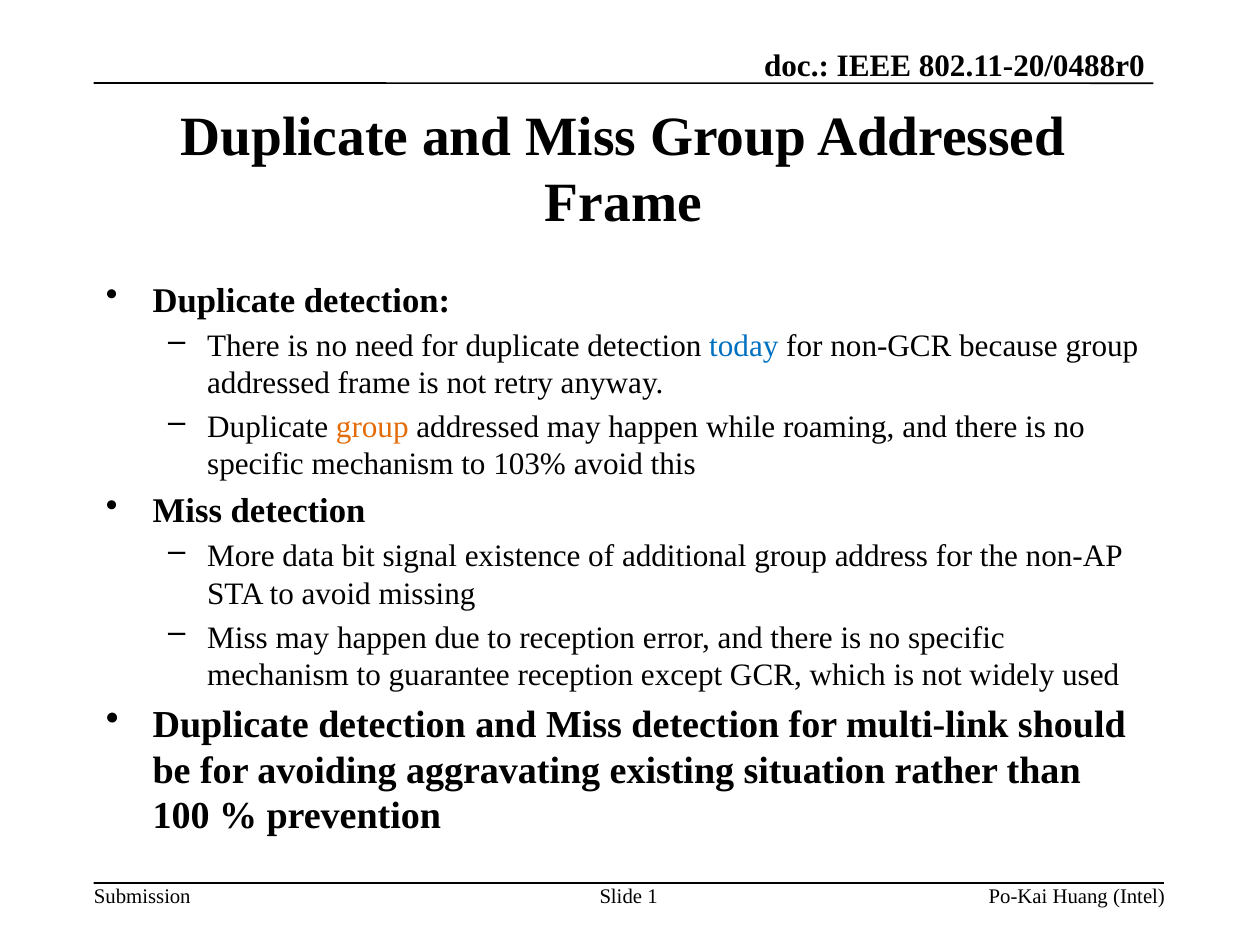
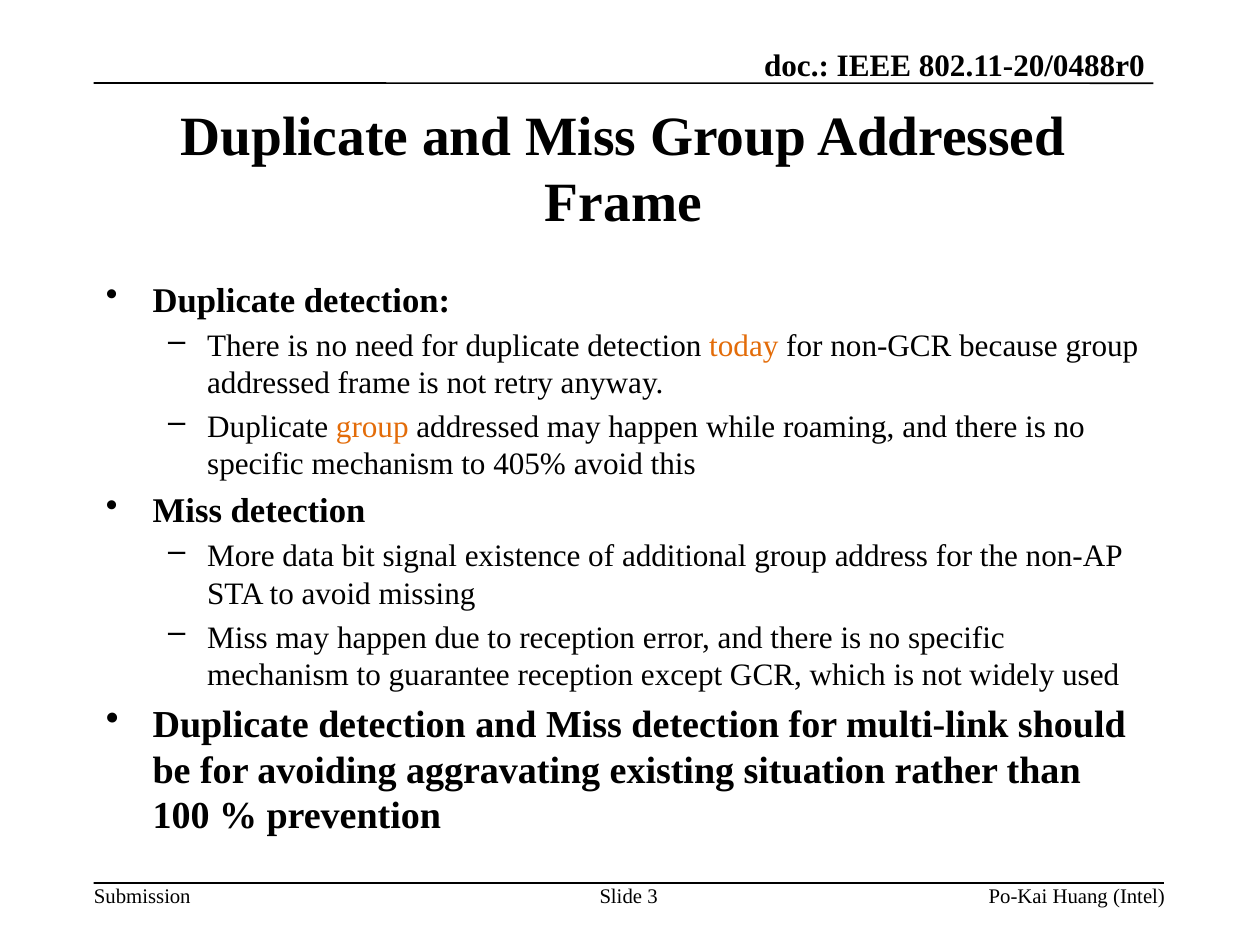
today colour: blue -> orange
103%: 103% -> 405%
1: 1 -> 3
